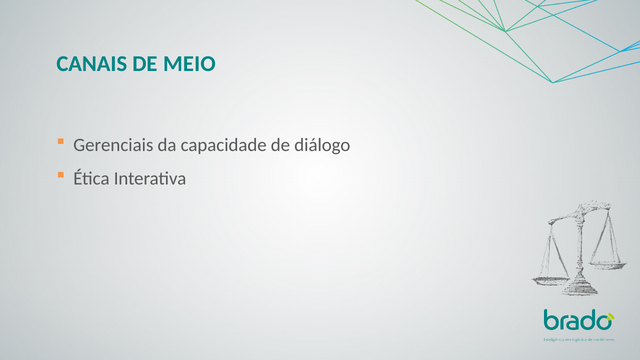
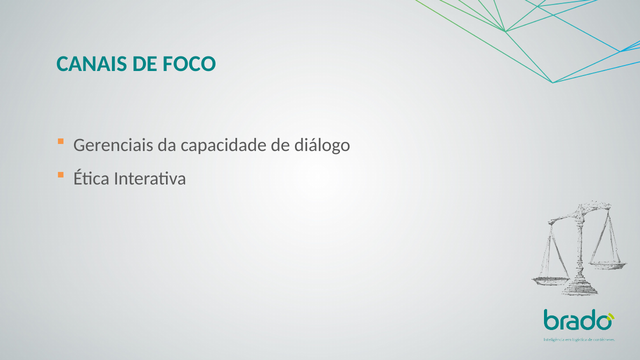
MEIO: MEIO -> FOCO
